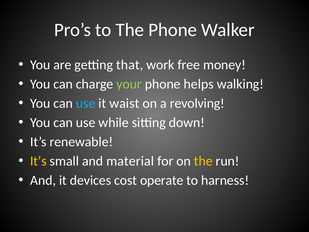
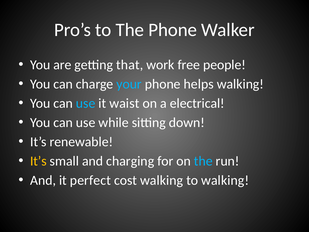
money: money -> people
your colour: light green -> light blue
revolving: revolving -> electrical
material: material -> charging
the at (203, 161) colour: yellow -> light blue
devices: devices -> perfect
cost operate: operate -> walking
to harness: harness -> walking
